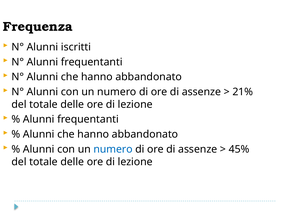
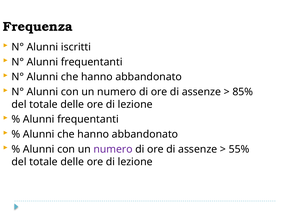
21%: 21% -> 85%
numero at (113, 150) colour: blue -> purple
45%: 45% -> 55%
